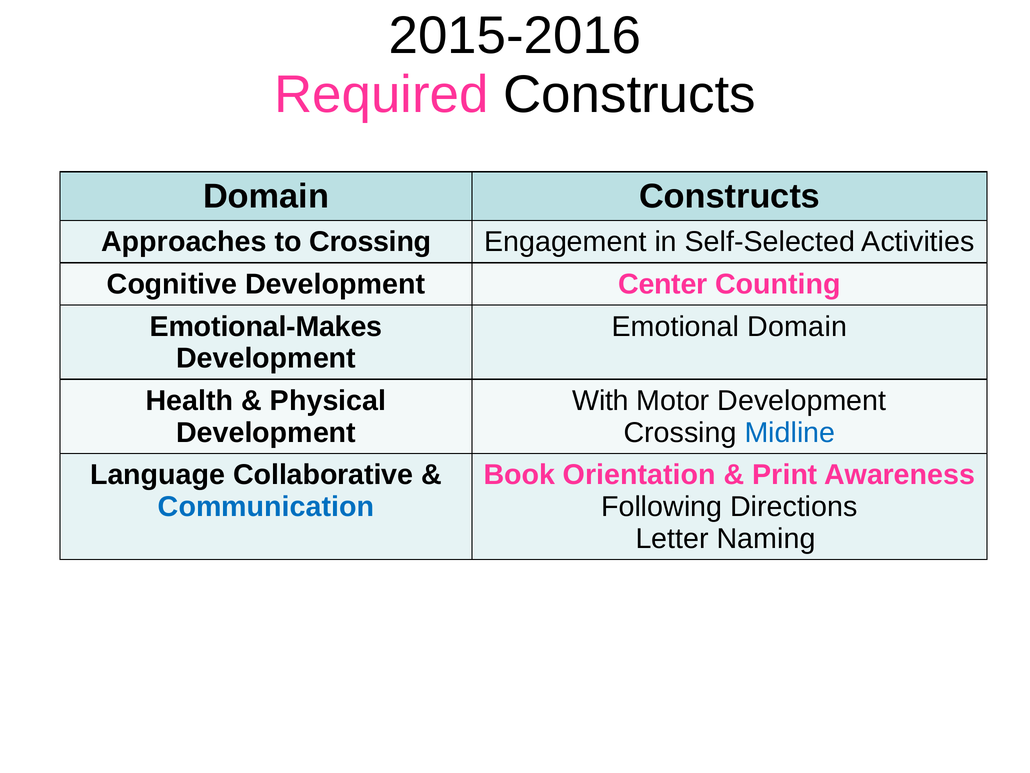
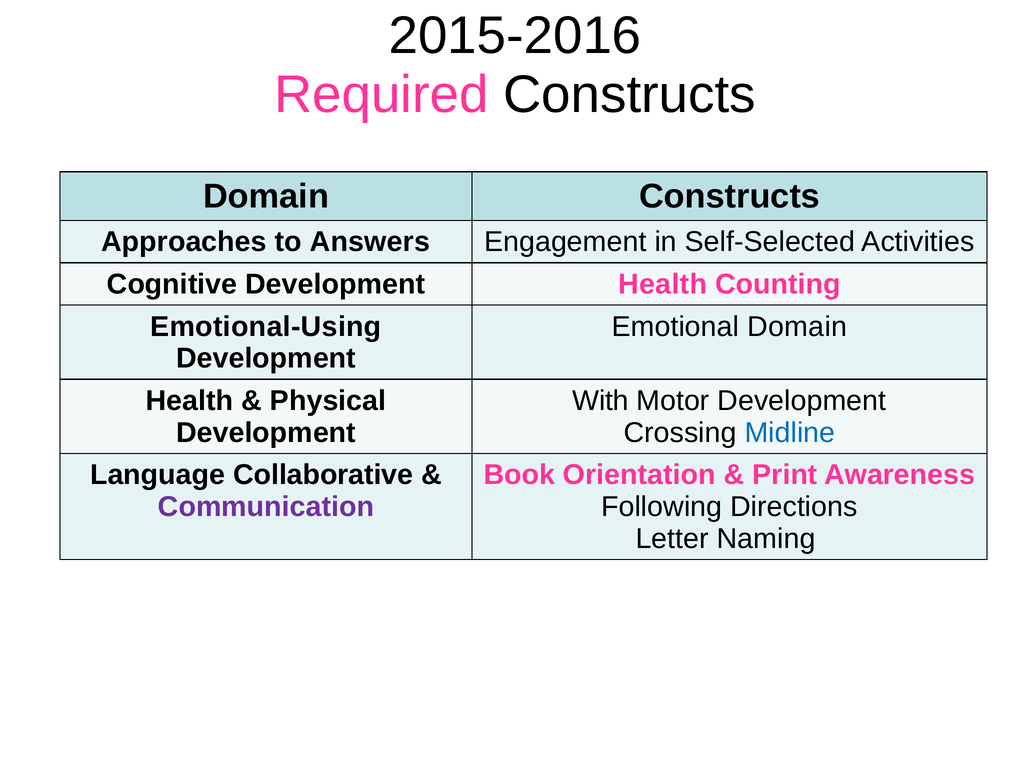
to Crossing: Crossing -> Answers
Development Center: Center -> Health
Emotional-Makes: Emotional-Makes -> Emotional-Using
Communication colour: blue -> purple
